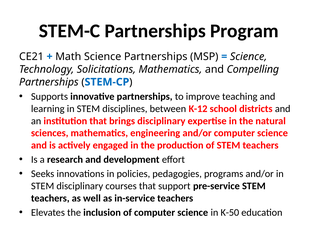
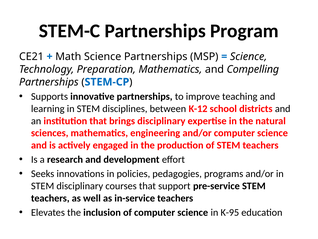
Solicitations: Solicitations -> Preparation
K-50: K-50 -> K-95
